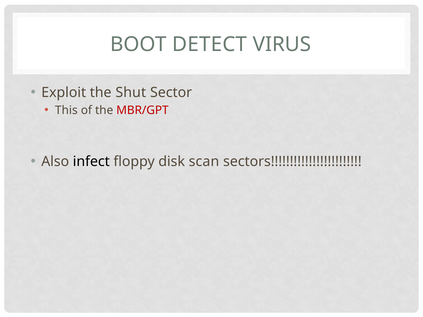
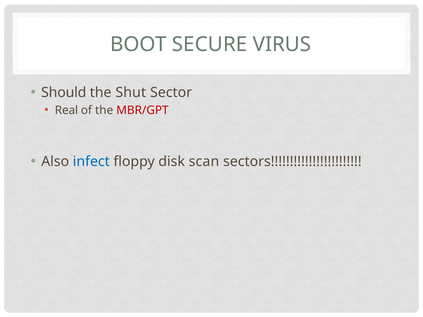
DETECT: DETECT -> SECURE
Exploit: Exploit -> Should
This: This -> Real
infect colour: black -> blue
